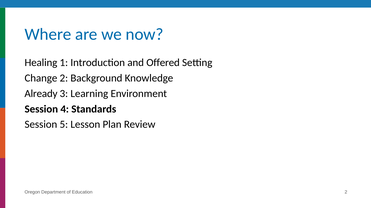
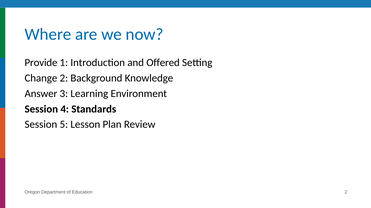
Healing: Healing -> Provide
Already: Already -> Answer
